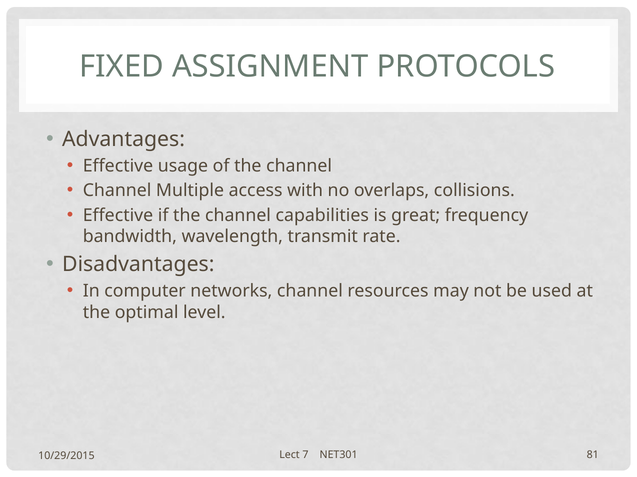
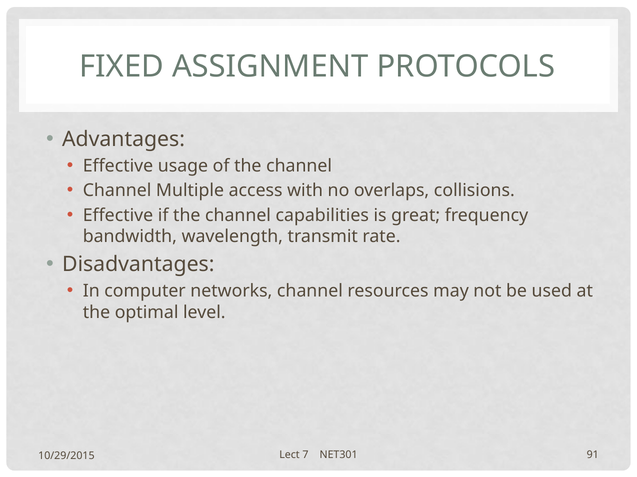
81: 81 -> 91
